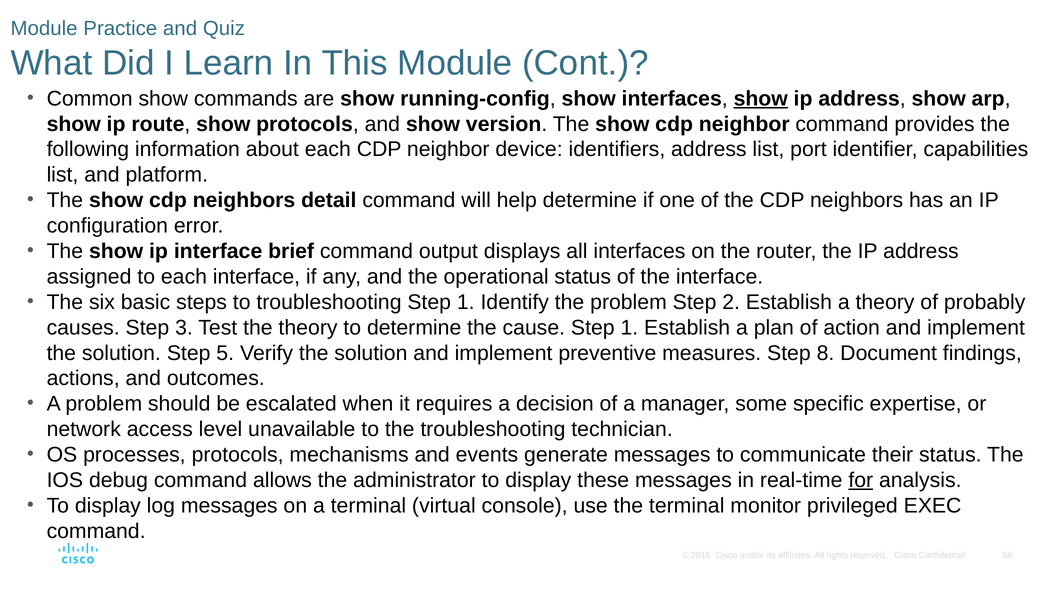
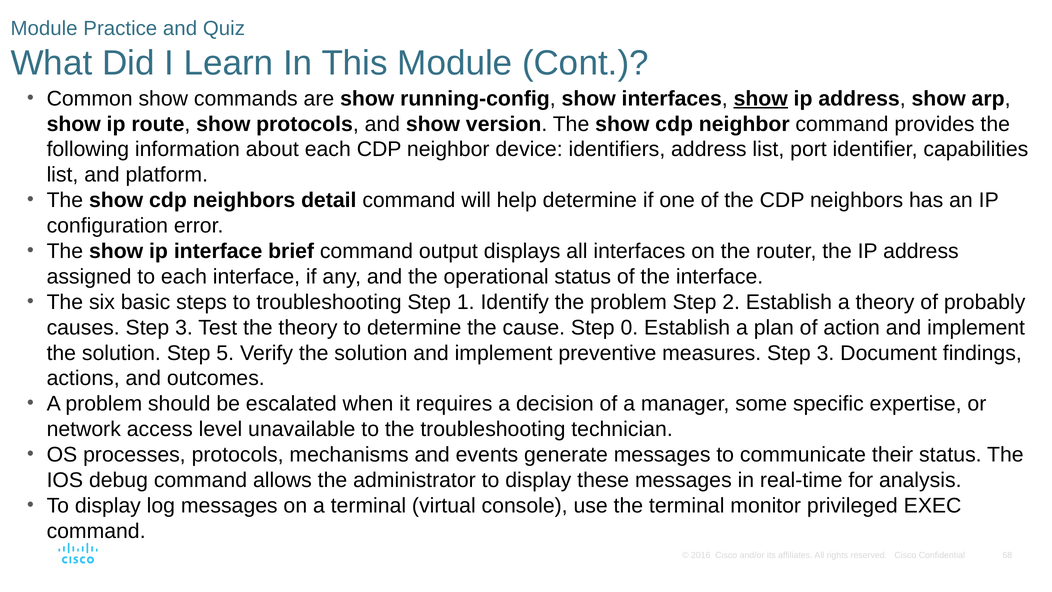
cause Step 1: 1 -> 0
measures Step 8: 8 -> 3
for underline: present -> none
